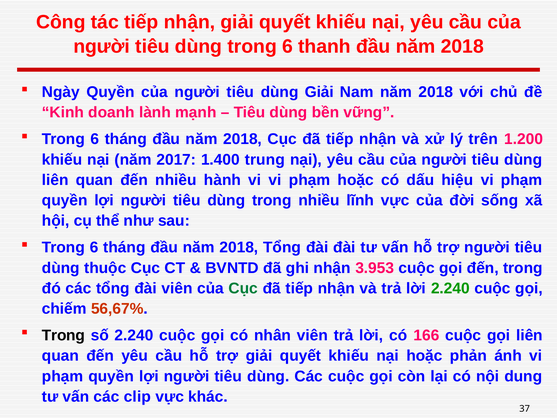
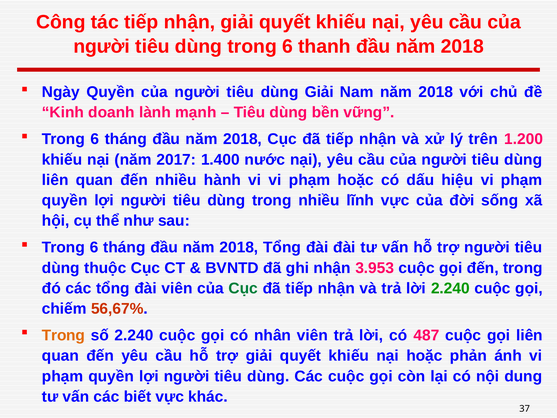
trung: trung -> nước
Trong at (63, 335) colour: black -> orange
166: 166 -> 487
clip: clip -> biết
